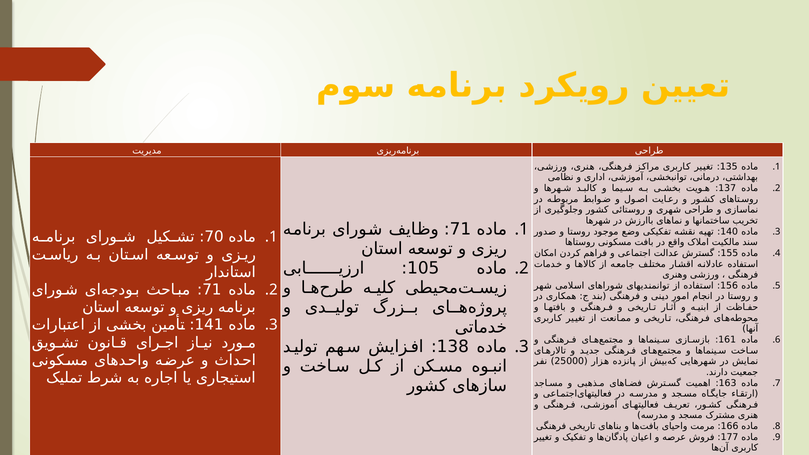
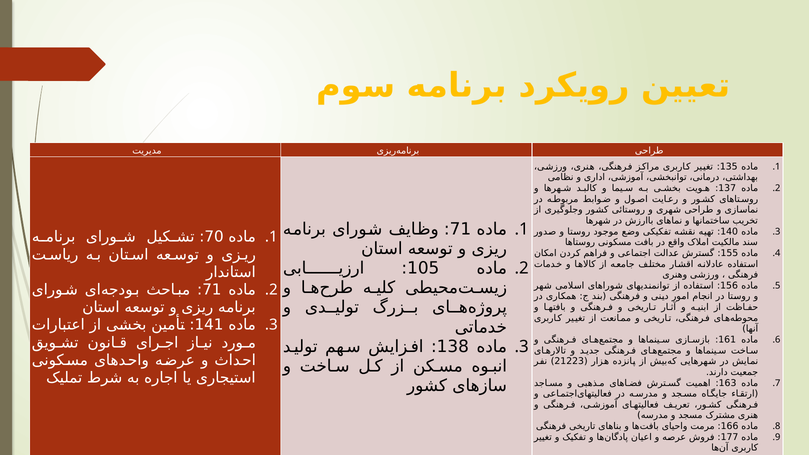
25000: 25000 -> 21223
